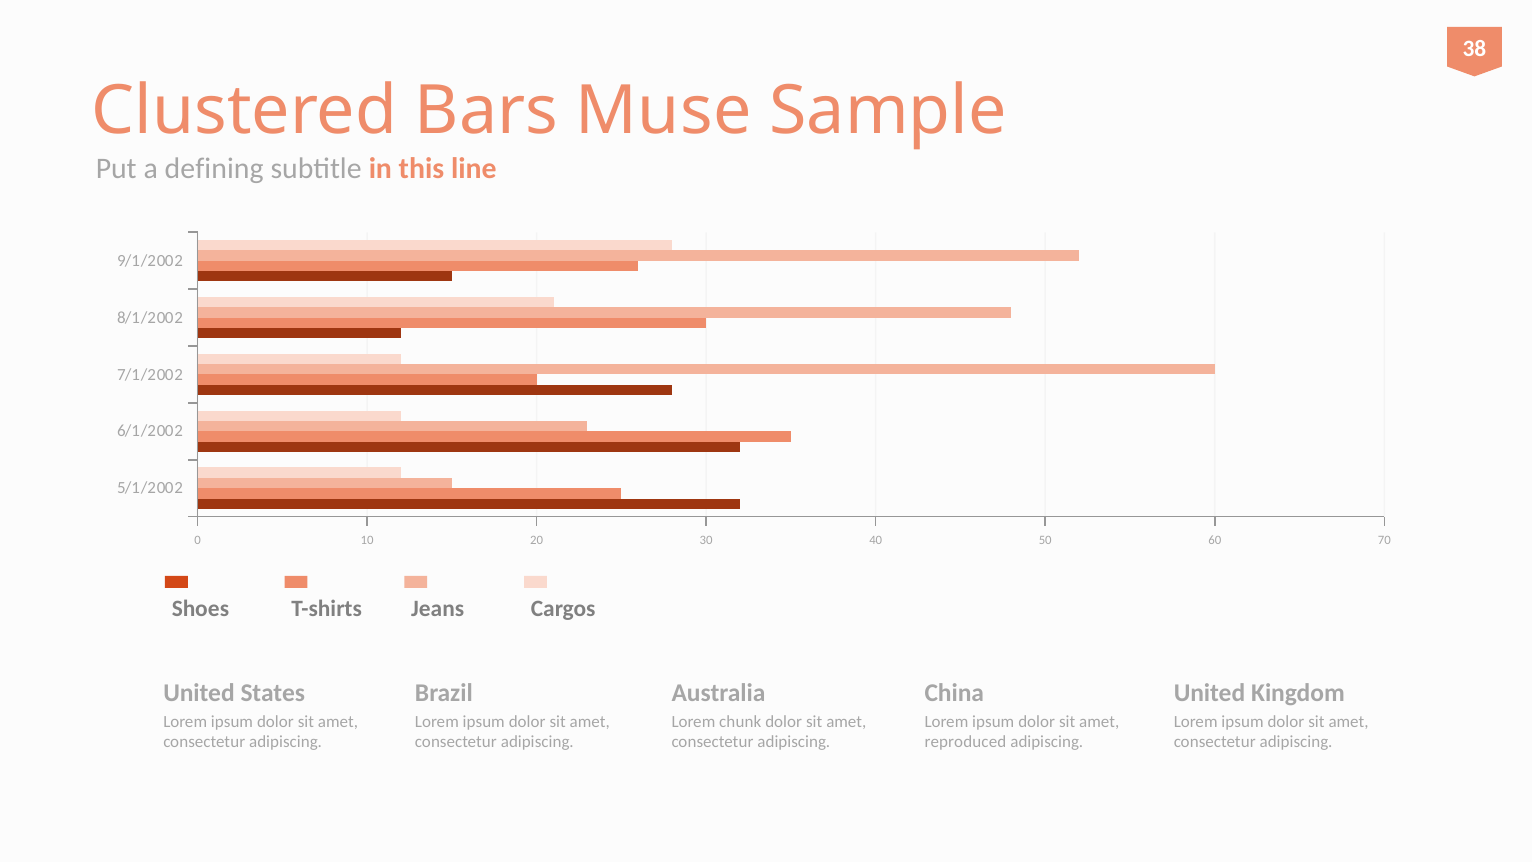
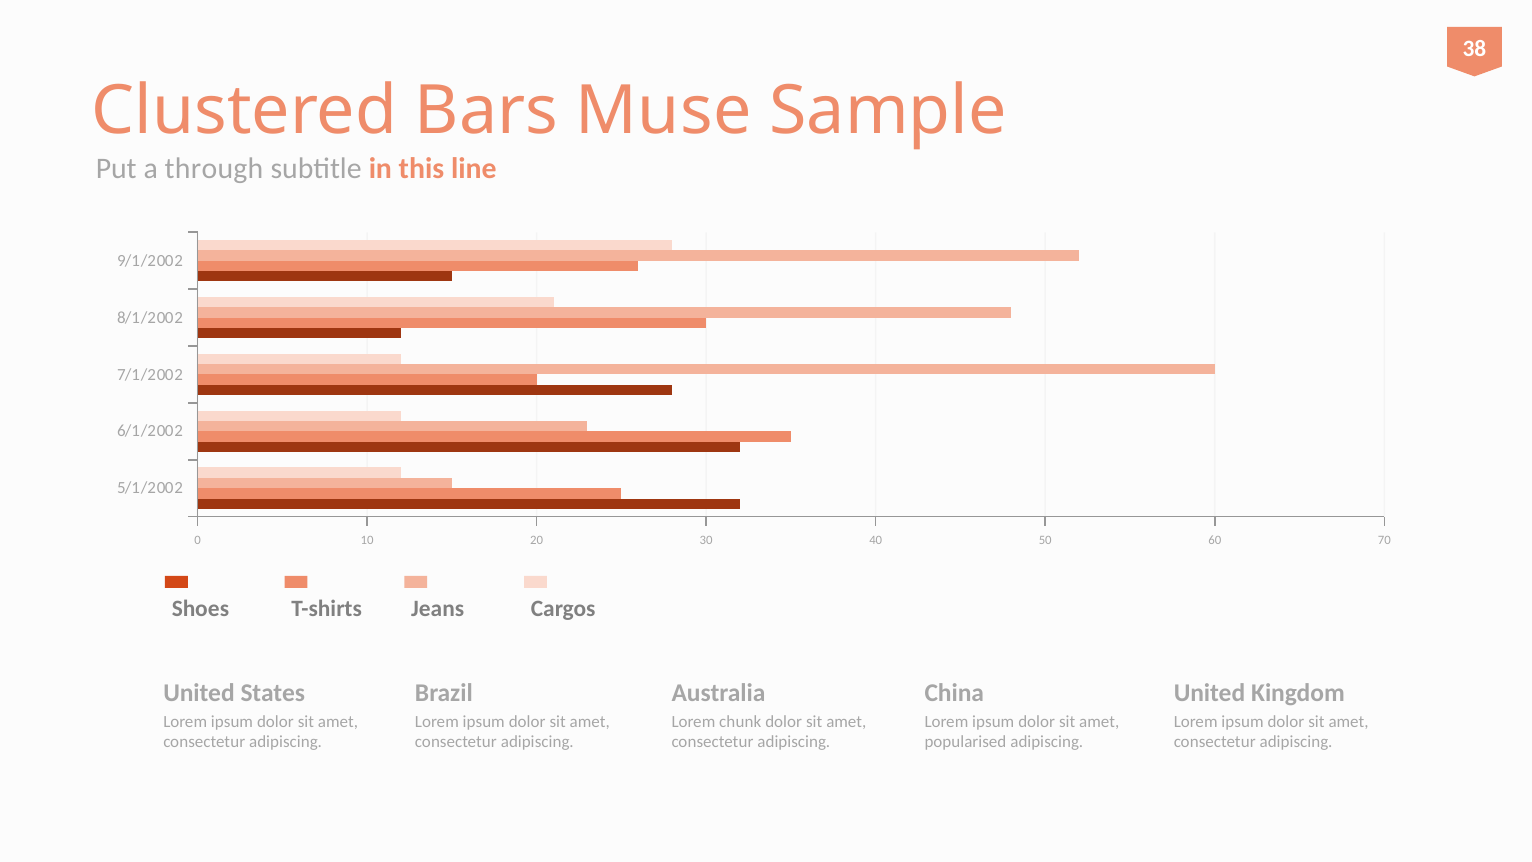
defining: defining -> through
reproduced: reproduced -> popularised
